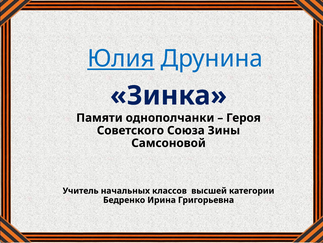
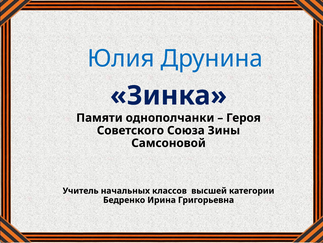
Юлия underline: present -> none
